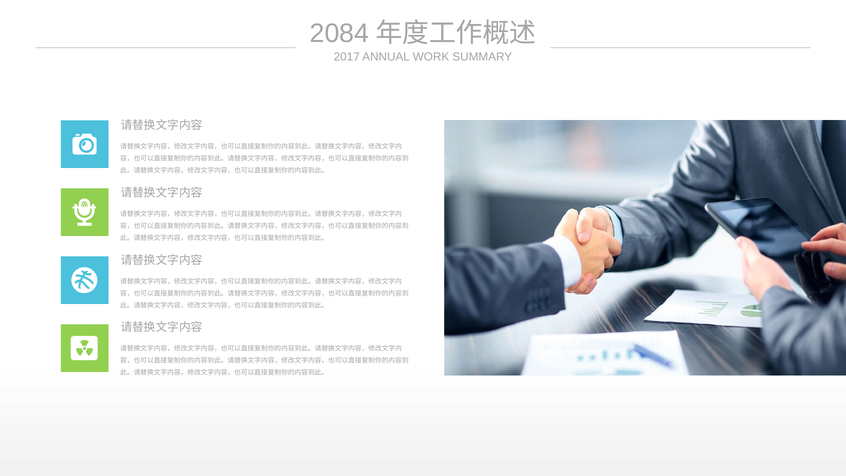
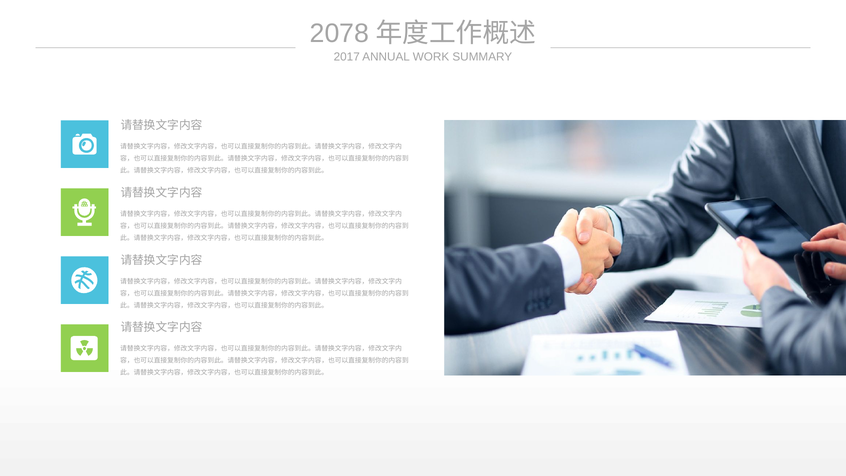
2084: 2084 -> 2078
